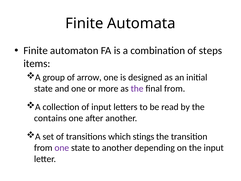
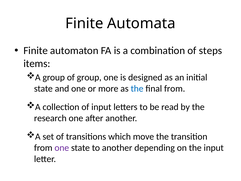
of arrow: arrow -> group
the at (137, 89) colour: purple -> blue
contains: contains -> research
stings: stings -> move
